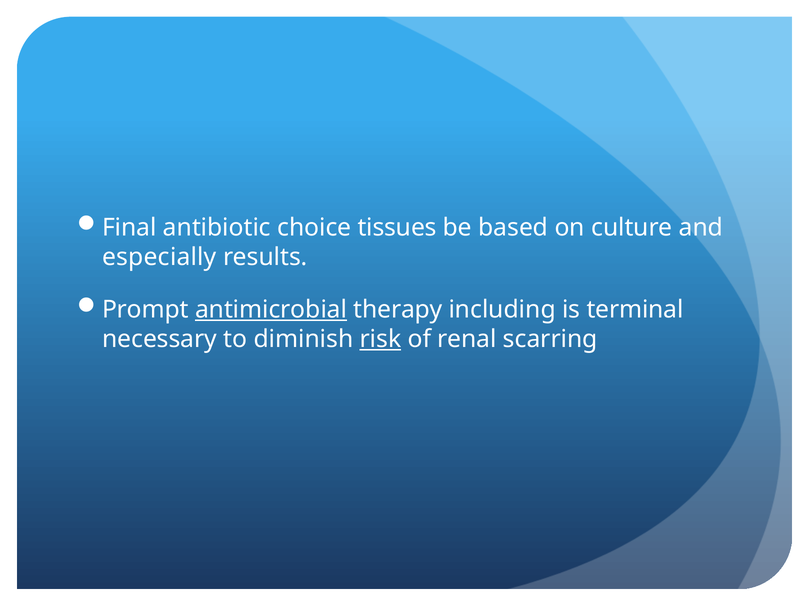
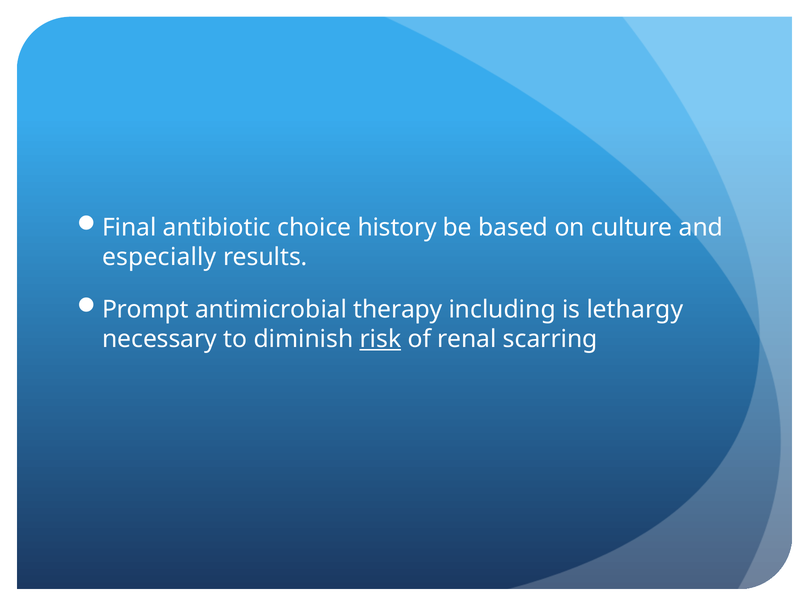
tissues: tissues -> history
antimicrobial underline: present -> none
terminal: terminal -> lethargy
